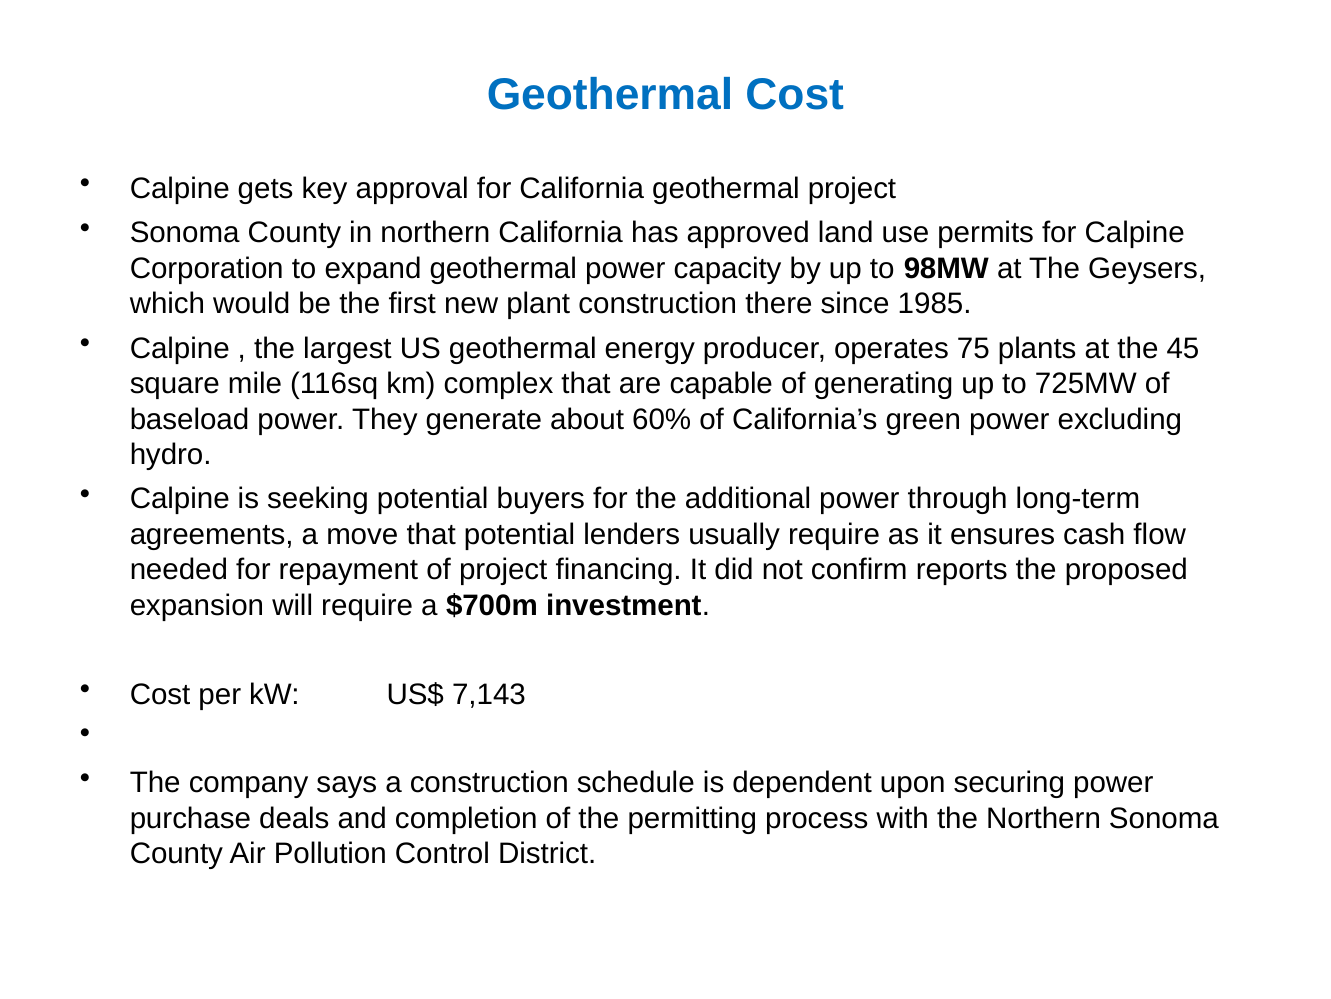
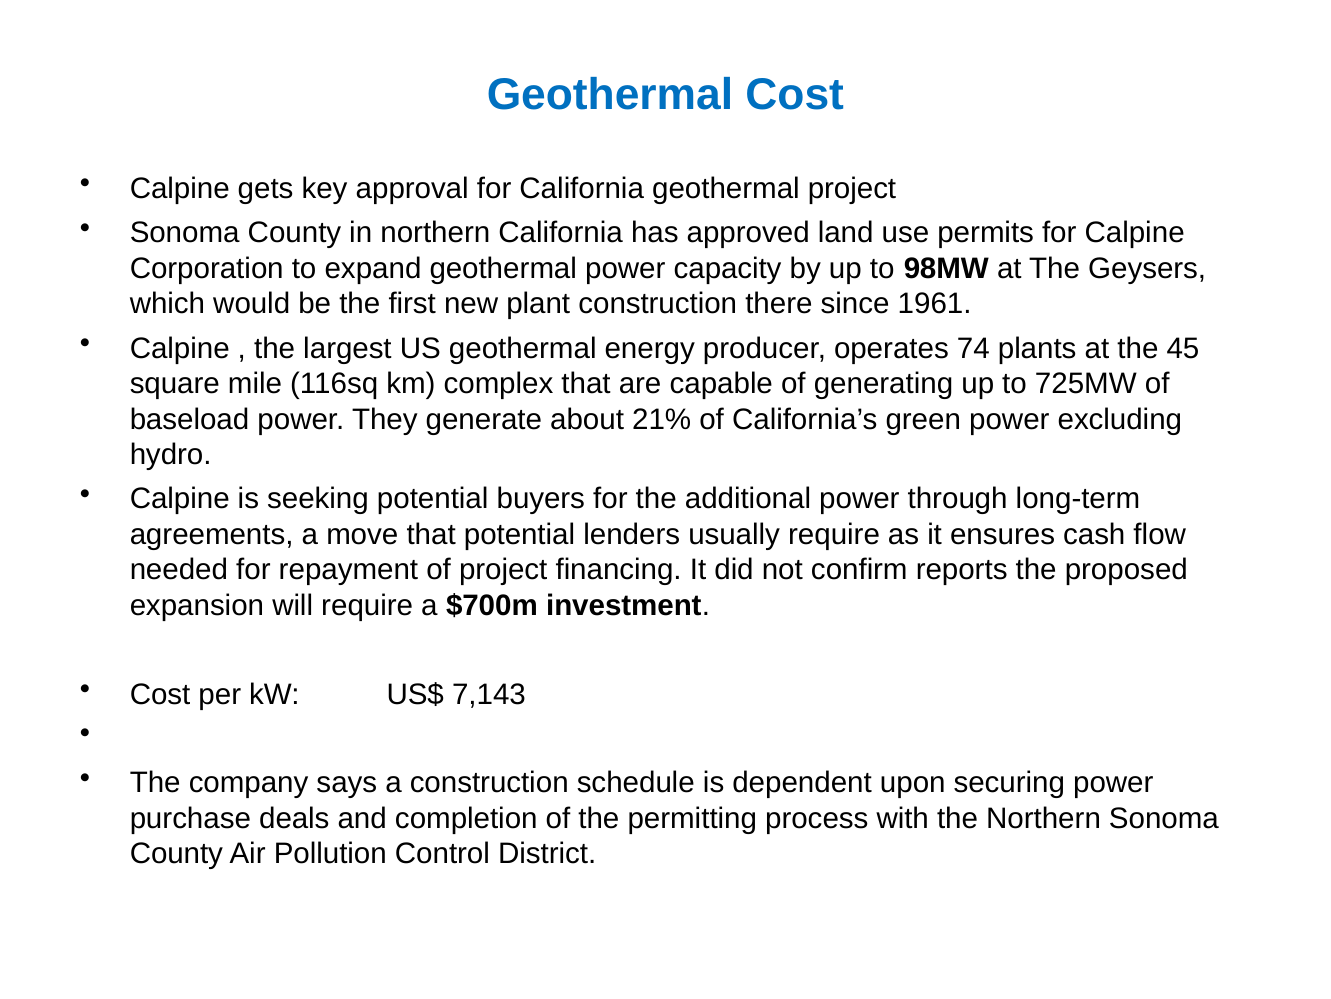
1985: 1985 -> 1961
75: 75 -> 74
60%: 60% -> 21%
